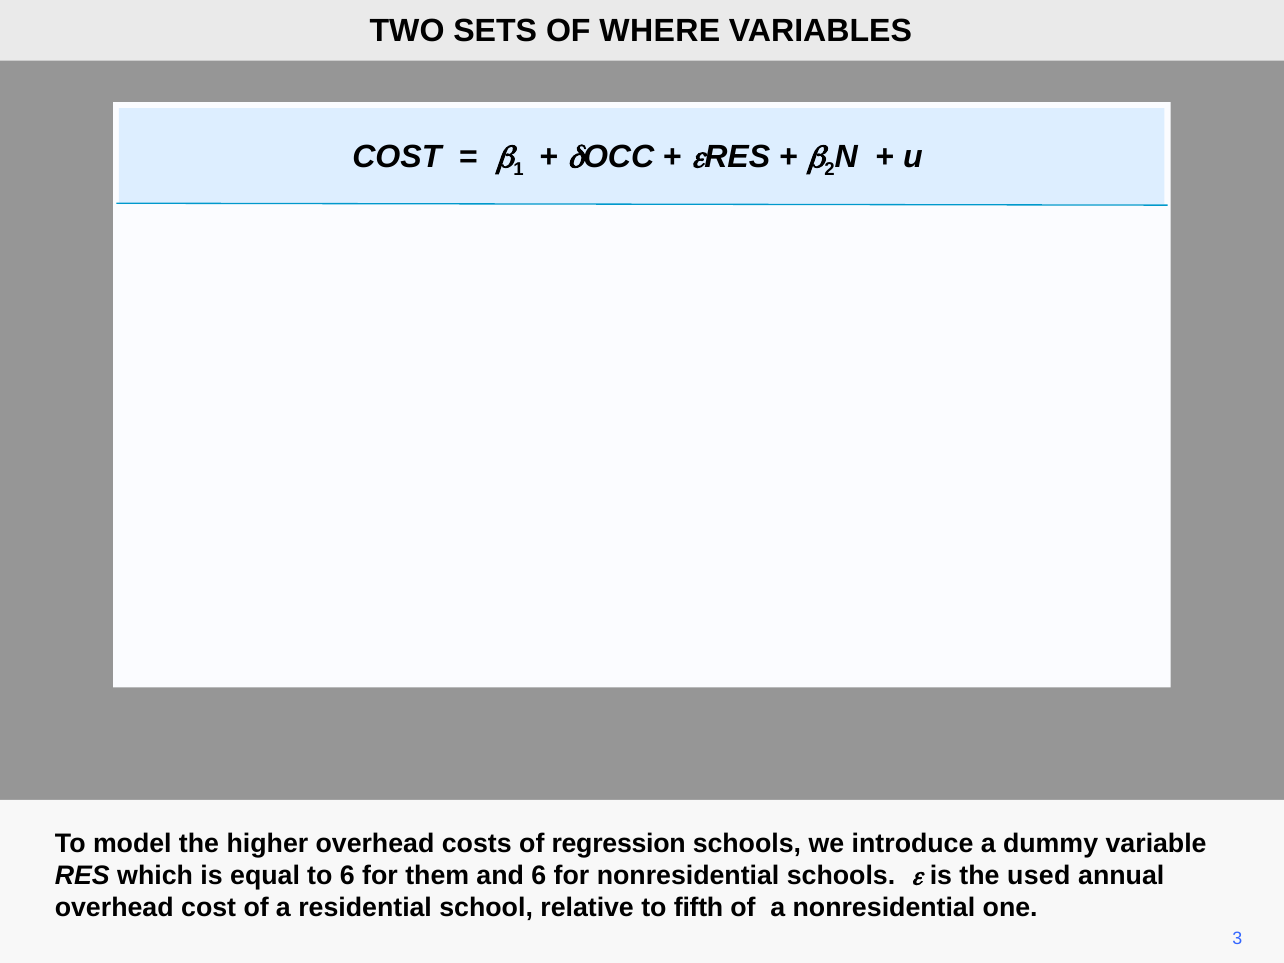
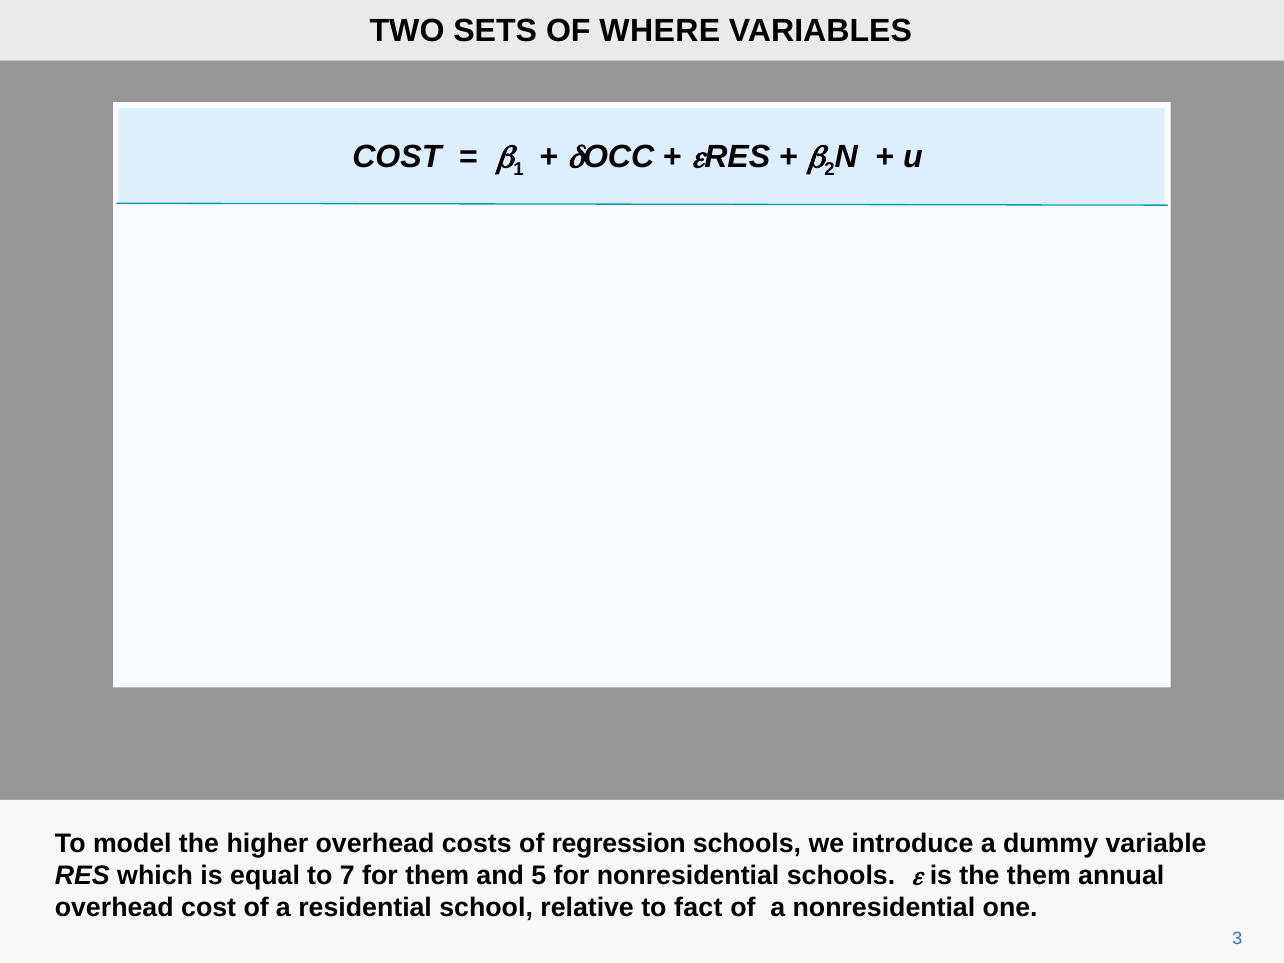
to 6: 6 -> 7
and 6: 6 -> 5
the used: used -> them
fifth: fifth -> fact
